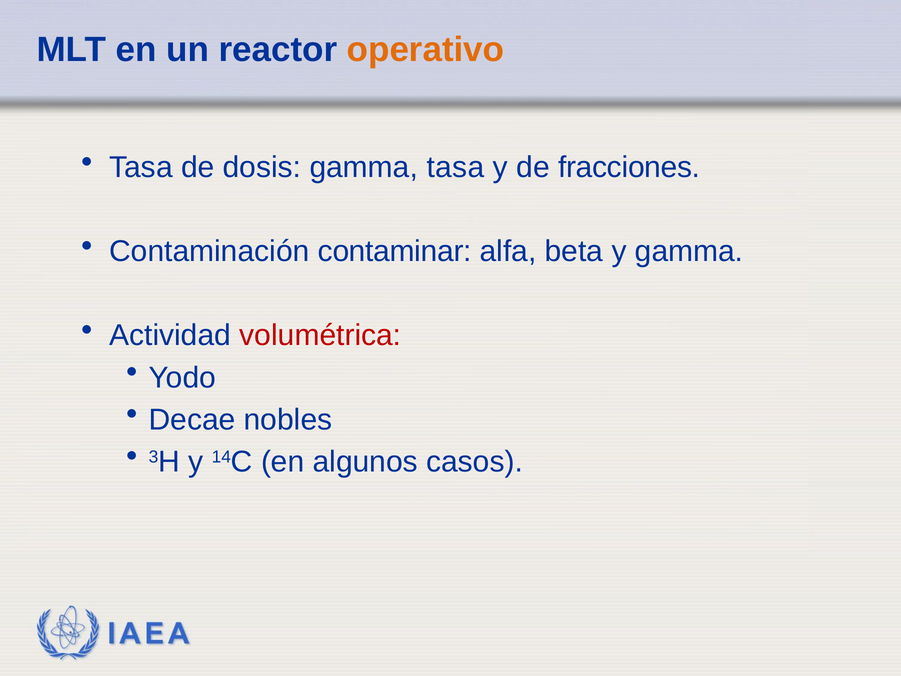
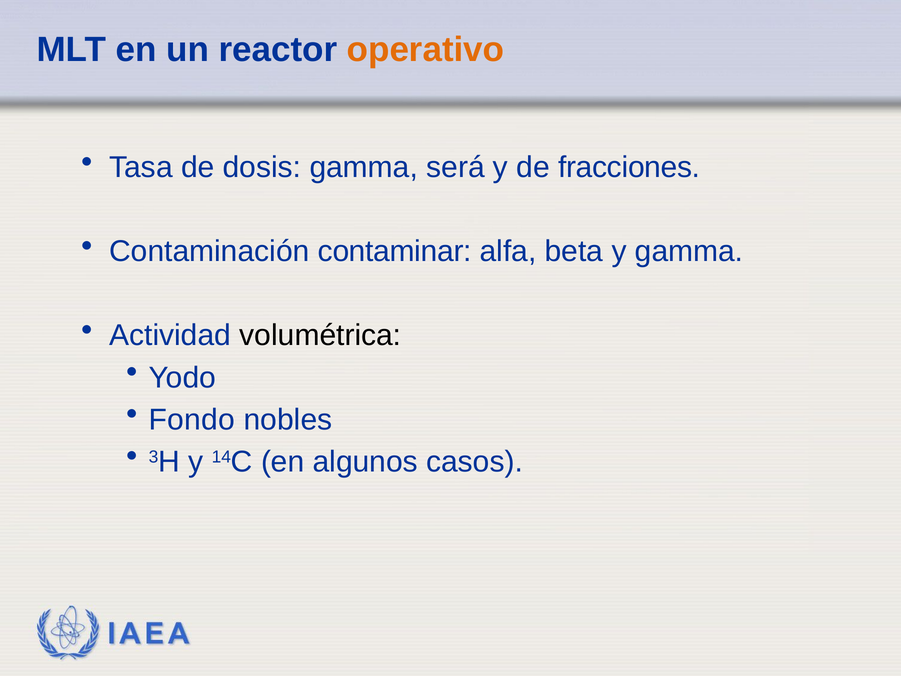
gamma tasa: tasa -> será
volumétrica colour: red -> black
Decae: Decae -> Fondo
